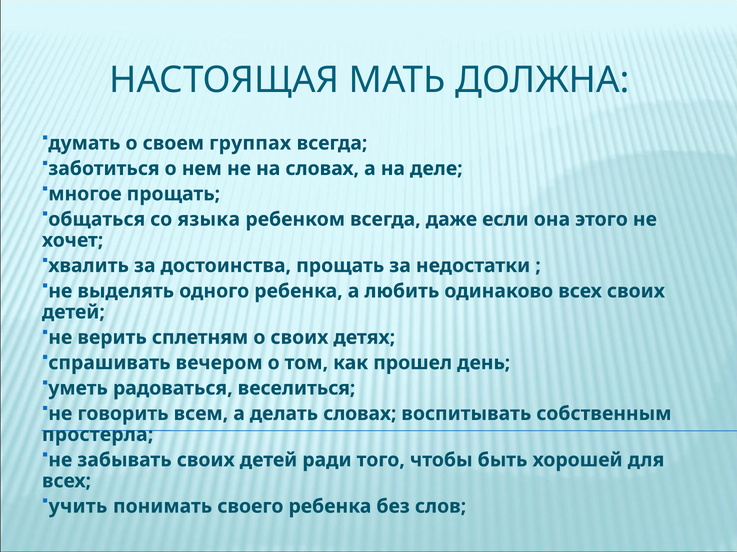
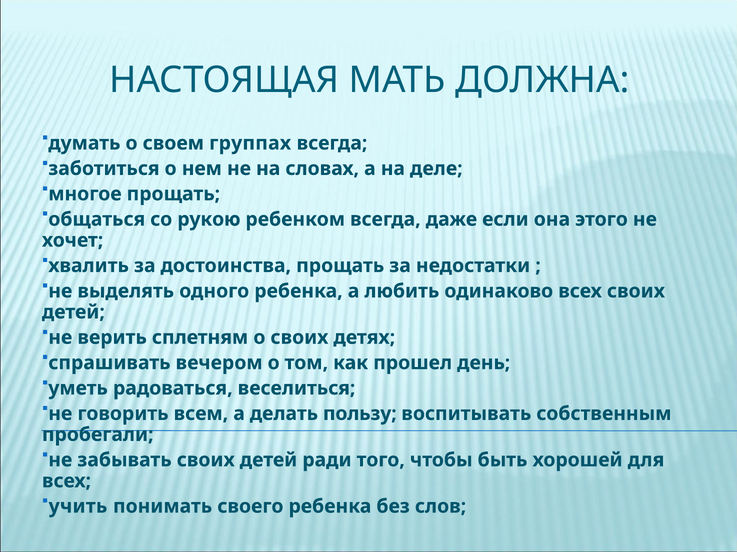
языка: языка -> рукою
делать словах: словах -> пользу
простерла: простерла -> пробегали
